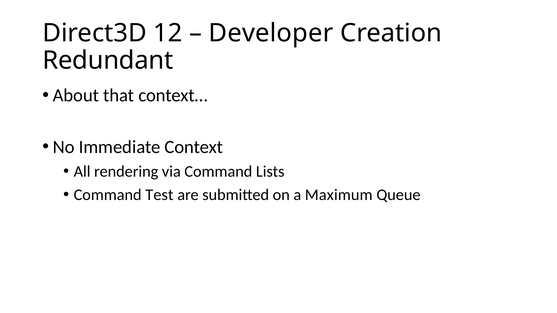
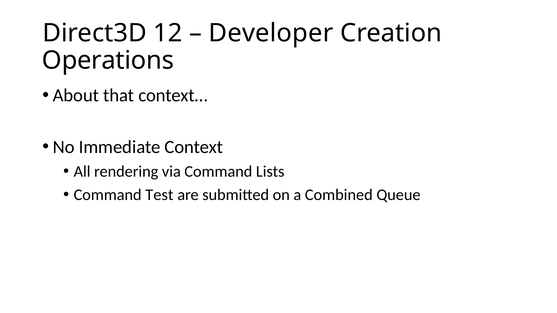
Redundant: Redundant -> Operations
Maximum: Maximum -> Combined
